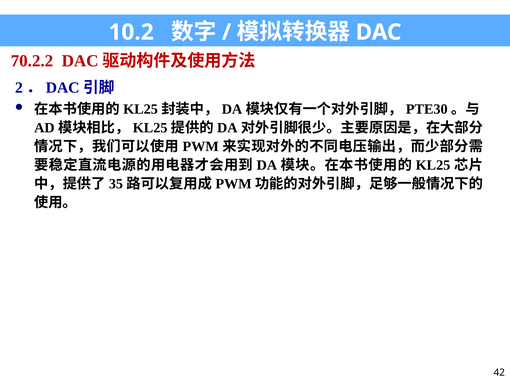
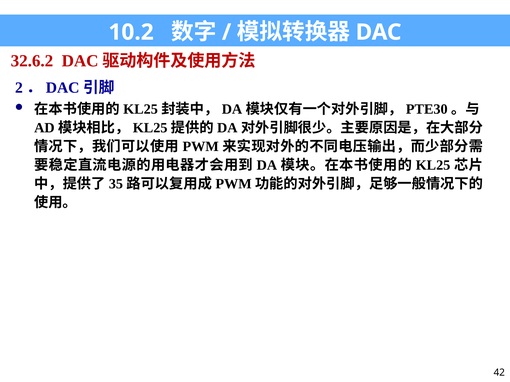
70.2.2: 70.2.2 -> 32.6.2
